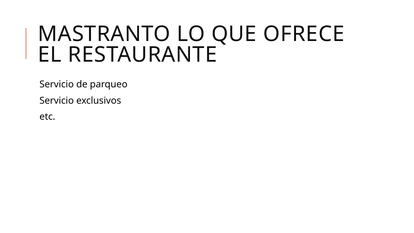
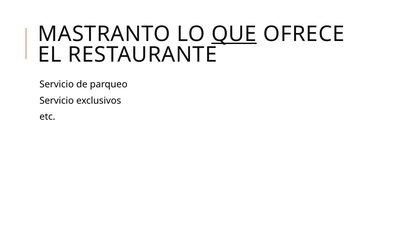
QUE underline: none -> present
